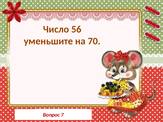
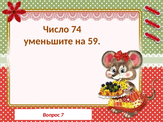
56: 56 -> 74
70: 70 -> 59
